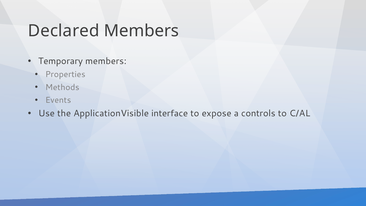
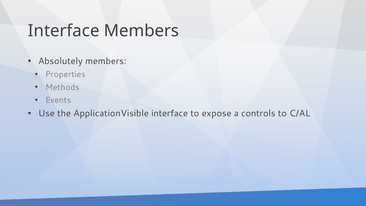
Declared at (64, 31): Declared -> Interface
Temporary: Temporary -> Absolutely
